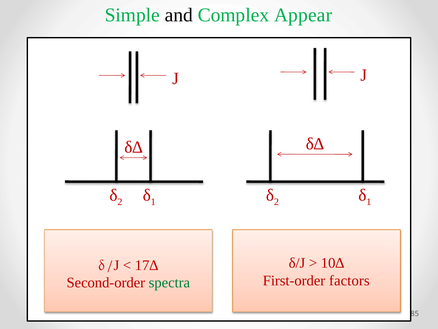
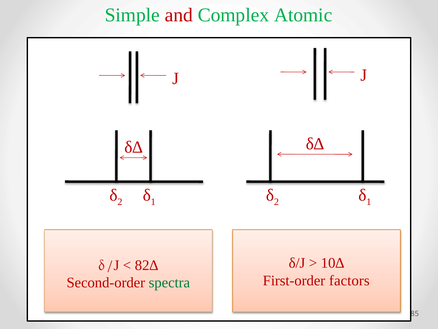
and colour: black -> red
Appear: Appear -> Atomic
17: 17 -> 82
